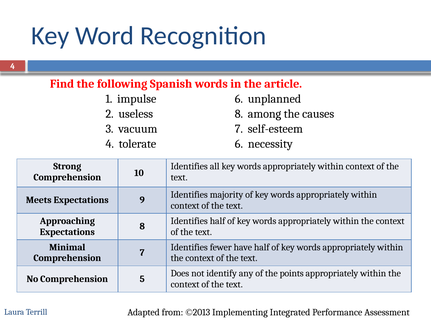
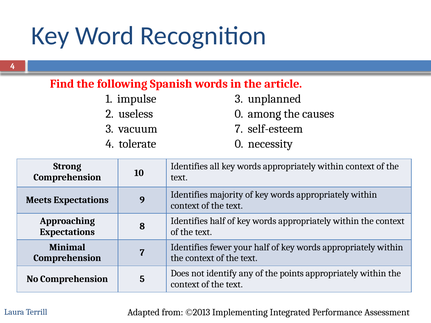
impulse 6: 6 -> 3
useless 8: 8 -> 0
tolerate 6: 6 -> 0
have: have -> your
